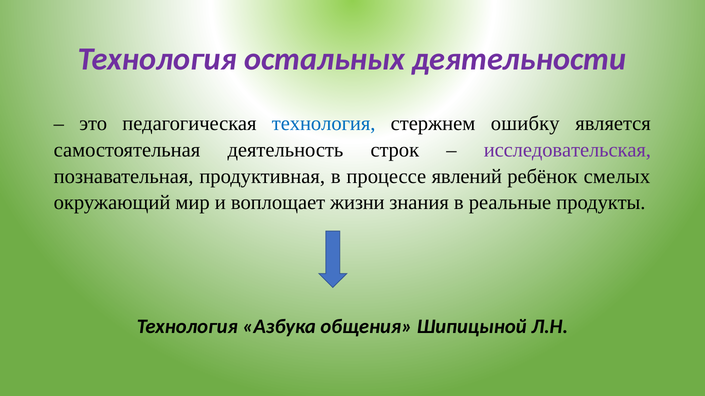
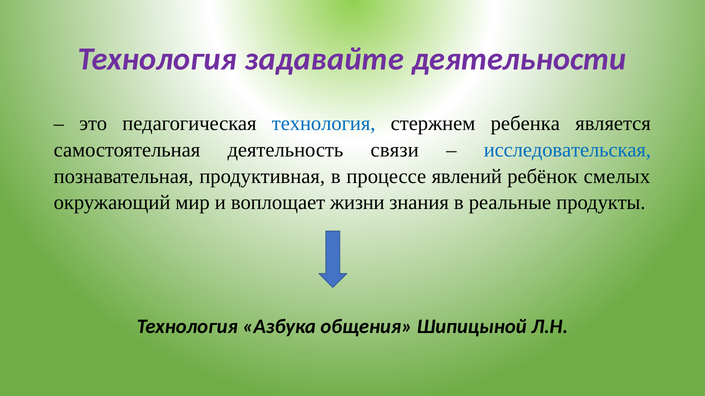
остальных: остальных -> задавайте
ошибку: ошибку -> ребенка
строк: строк -> связи
исследовательская colour: purple -> blue
